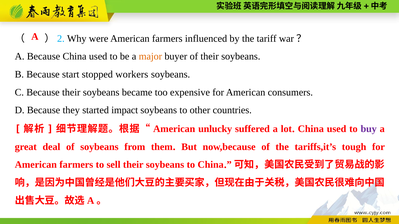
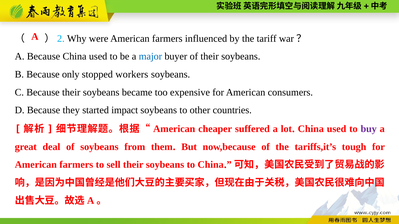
major colour: orange -> blue
start: start -> only
unlucky: unlucky -> cheaper
